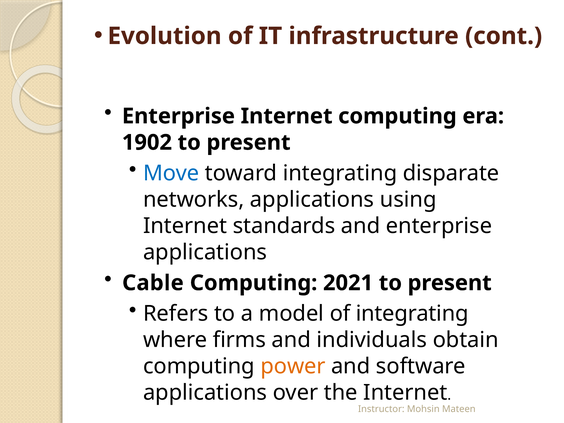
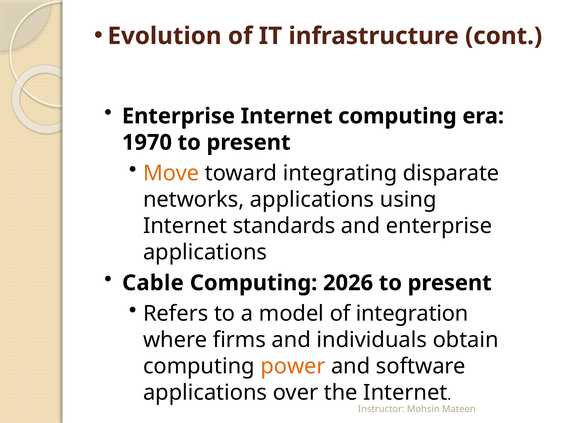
1902: 1902 -> 1970
Move colour: blue -> orange
2021: 2021 -> 2026
of integrating: integrating -> integration
